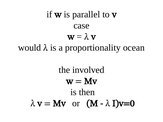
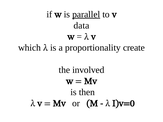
parallel underline: none -> present
case: case -> data
would: would -> which
ocean: ocean -> create
